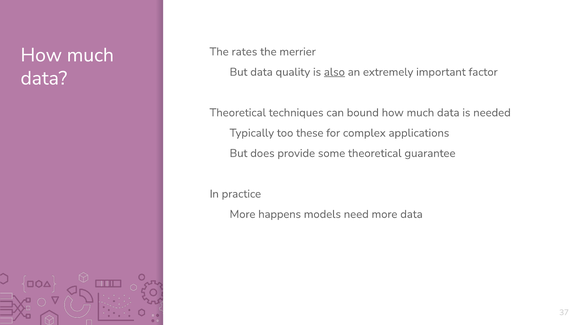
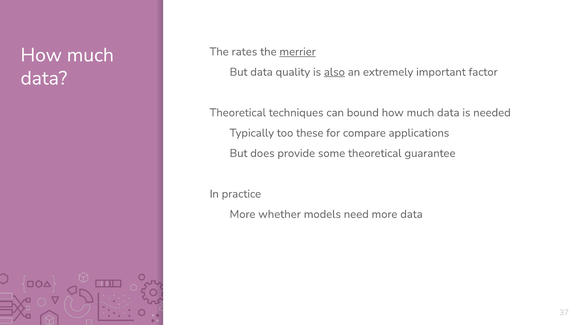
merrier underline: none -> present
complex: complex -> compare
happens: happens -> whether
